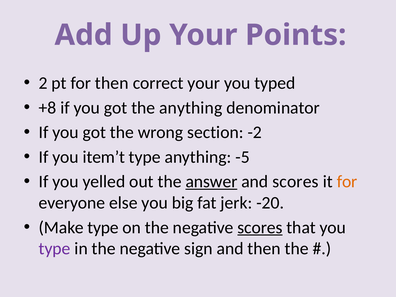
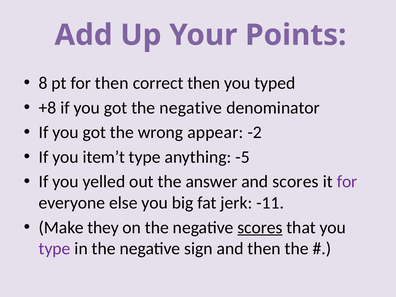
2: 2 -> 8
correct your: your -> then
got the anything: anything -> negative
section: section -> appear
answer underline: present -> none
for at (347, 182) colour: orange -> purple
-20: -20 -> -11
Make type: type -> they
